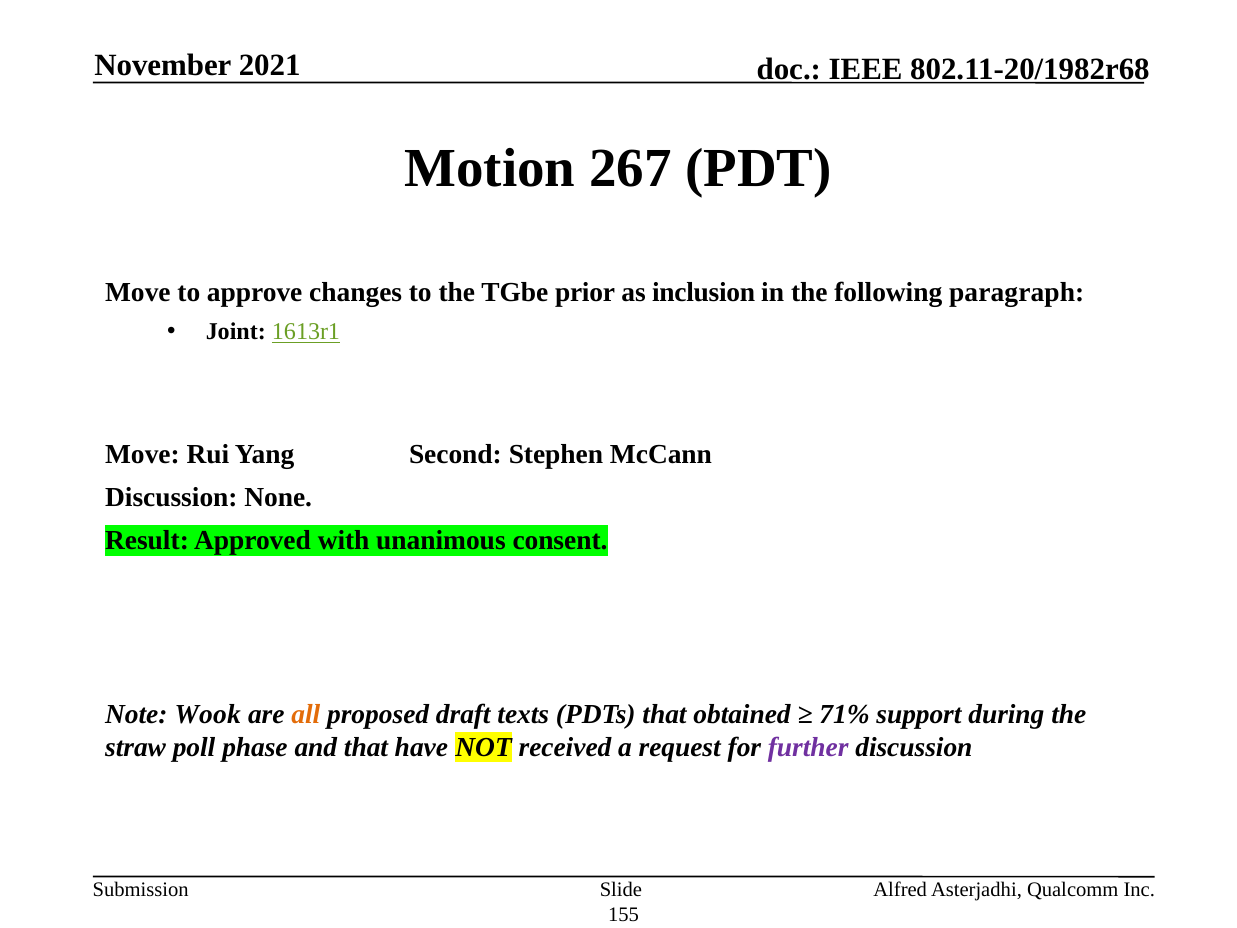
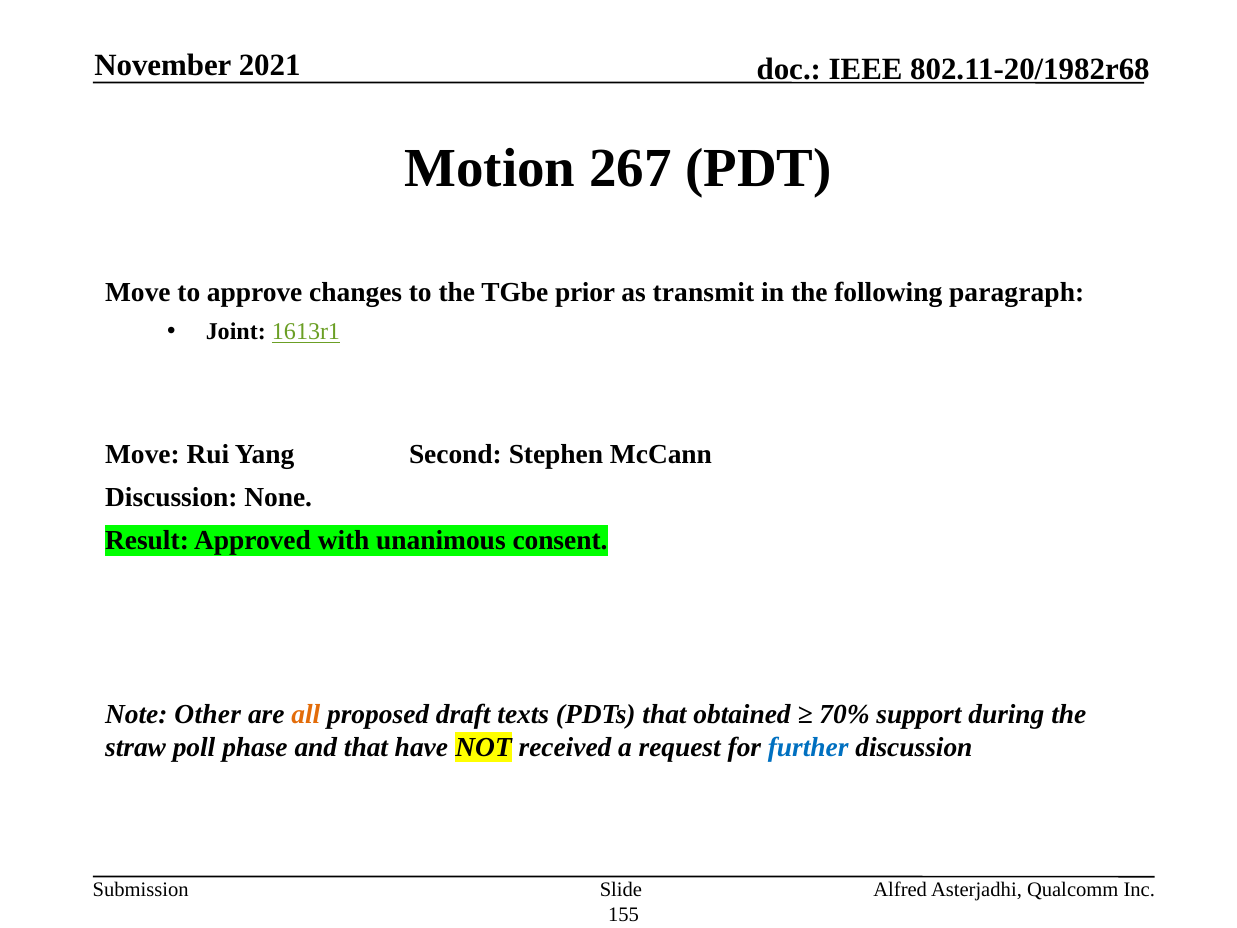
inclusion: inclusion -> transmit
Wook: Wook -> Other
71%: 71% -> 70%
further colour: purple -> blue
